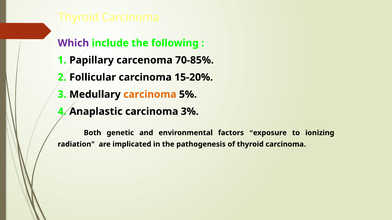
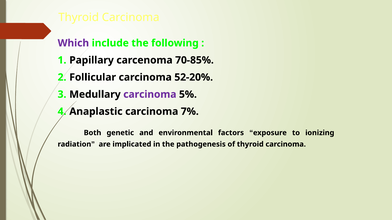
15-20%: 15-20% -> 52-20%
carcinoma at (150, 95) colour: orange -> purple
3%: 3% -> 7%
